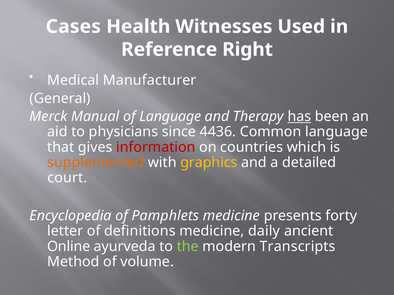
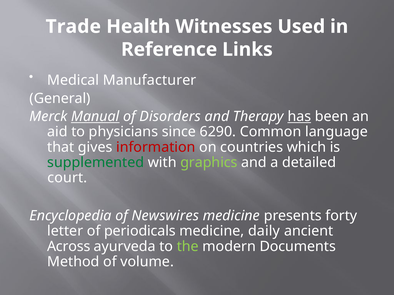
Cases: Cases -> Trade
Right: Right -> Links
Manual underline: none -> present
of Language: Language -> Disorders
4436: 4436 -> 6290
supplemented colour: orange -> green
graphics colour: yellow -> light green
Pamphlets: Pamphlets -> Newswires
definitions: definitions -> periodicals
Online: Online -> Across
Transcripts: Transcripts -> Documents
